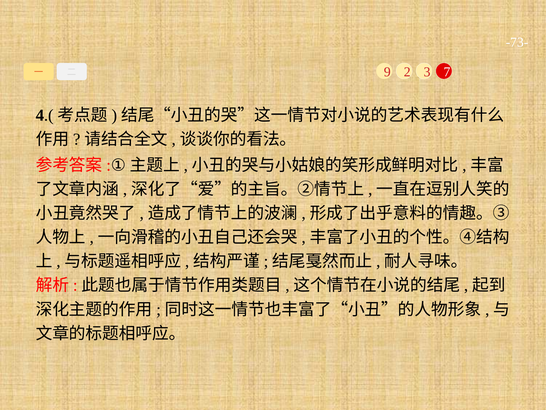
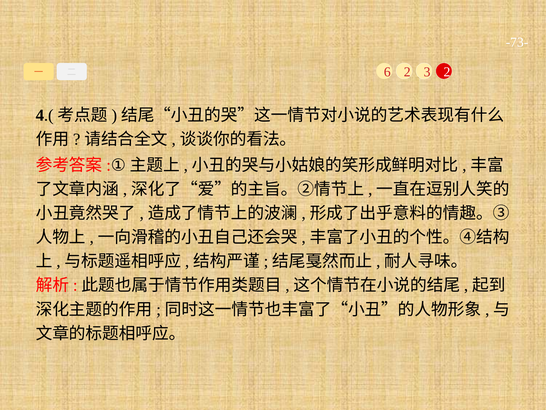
3 7: 7 -> 2
9: 9 -> 6
